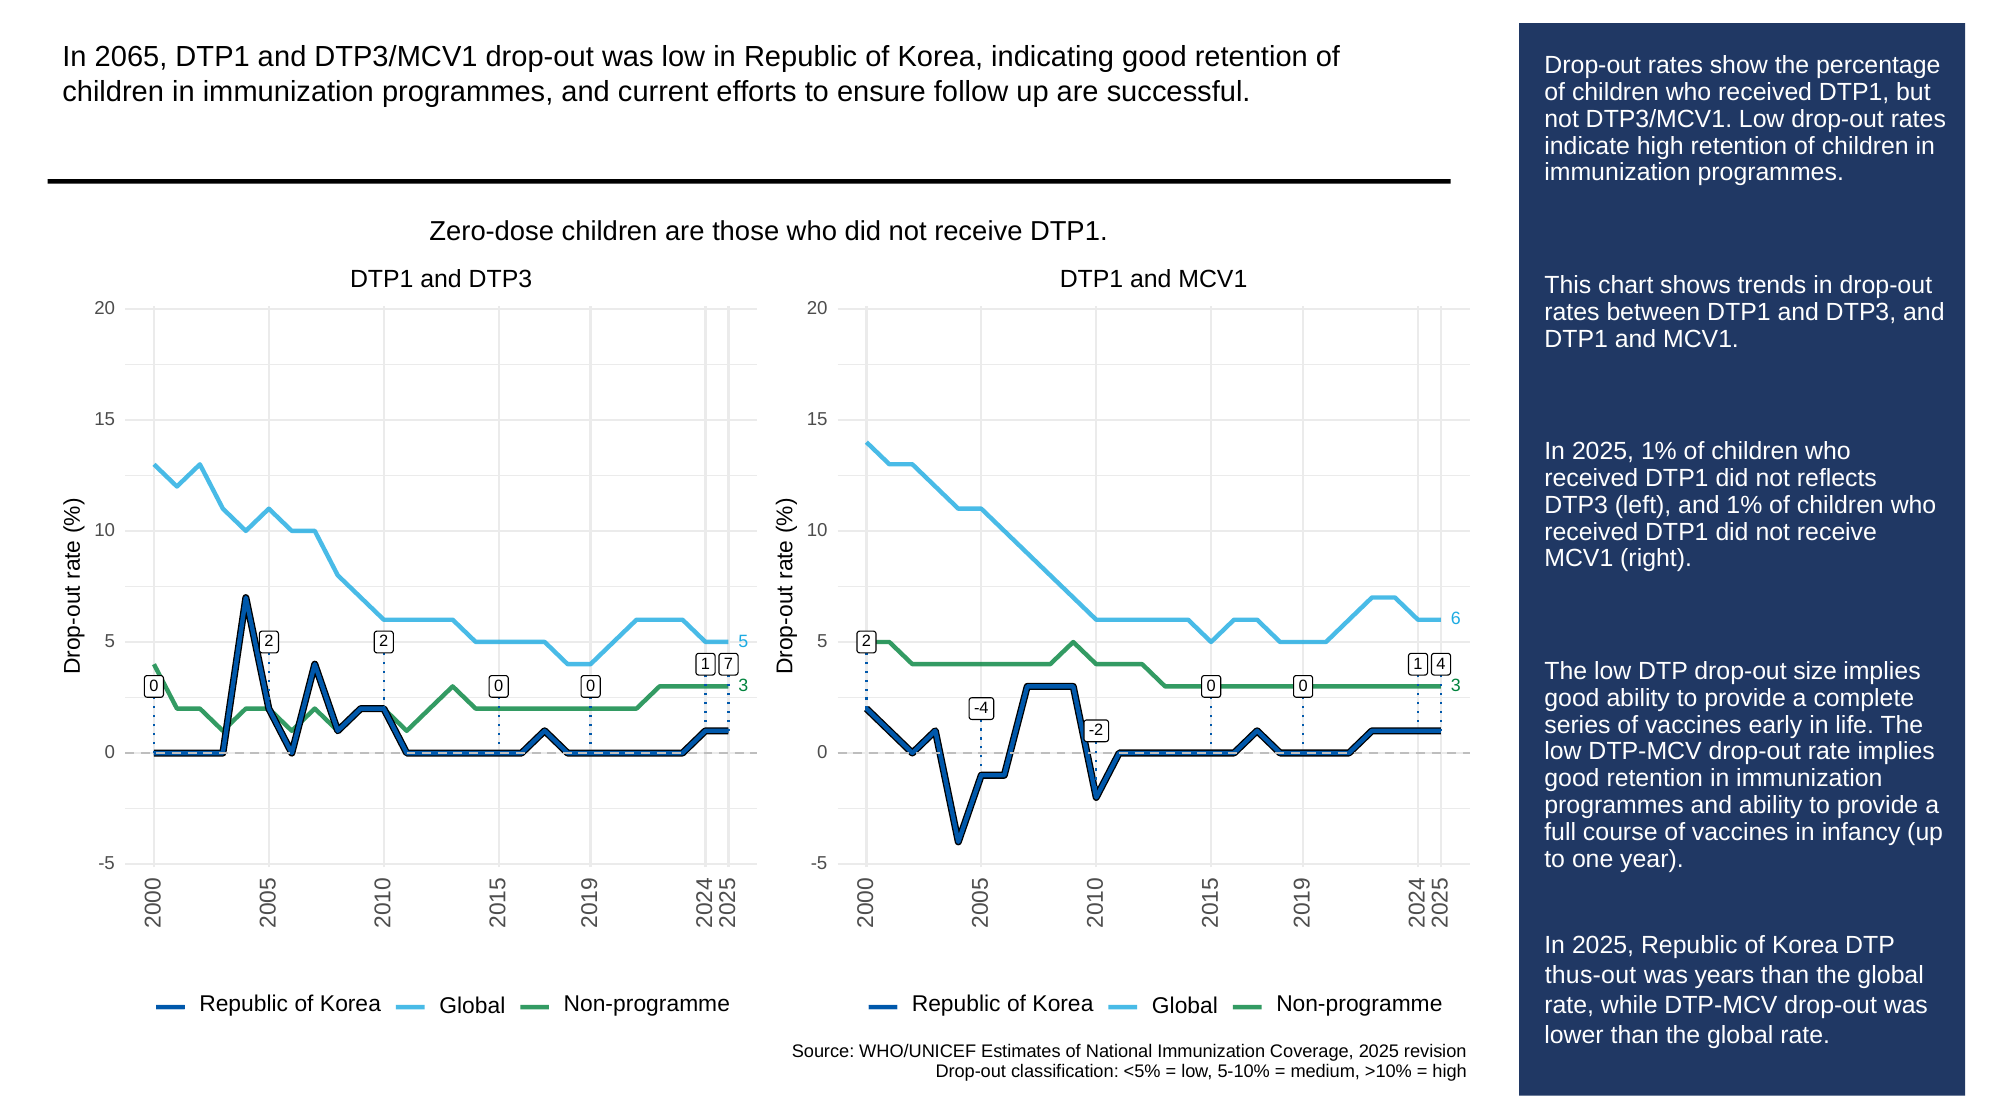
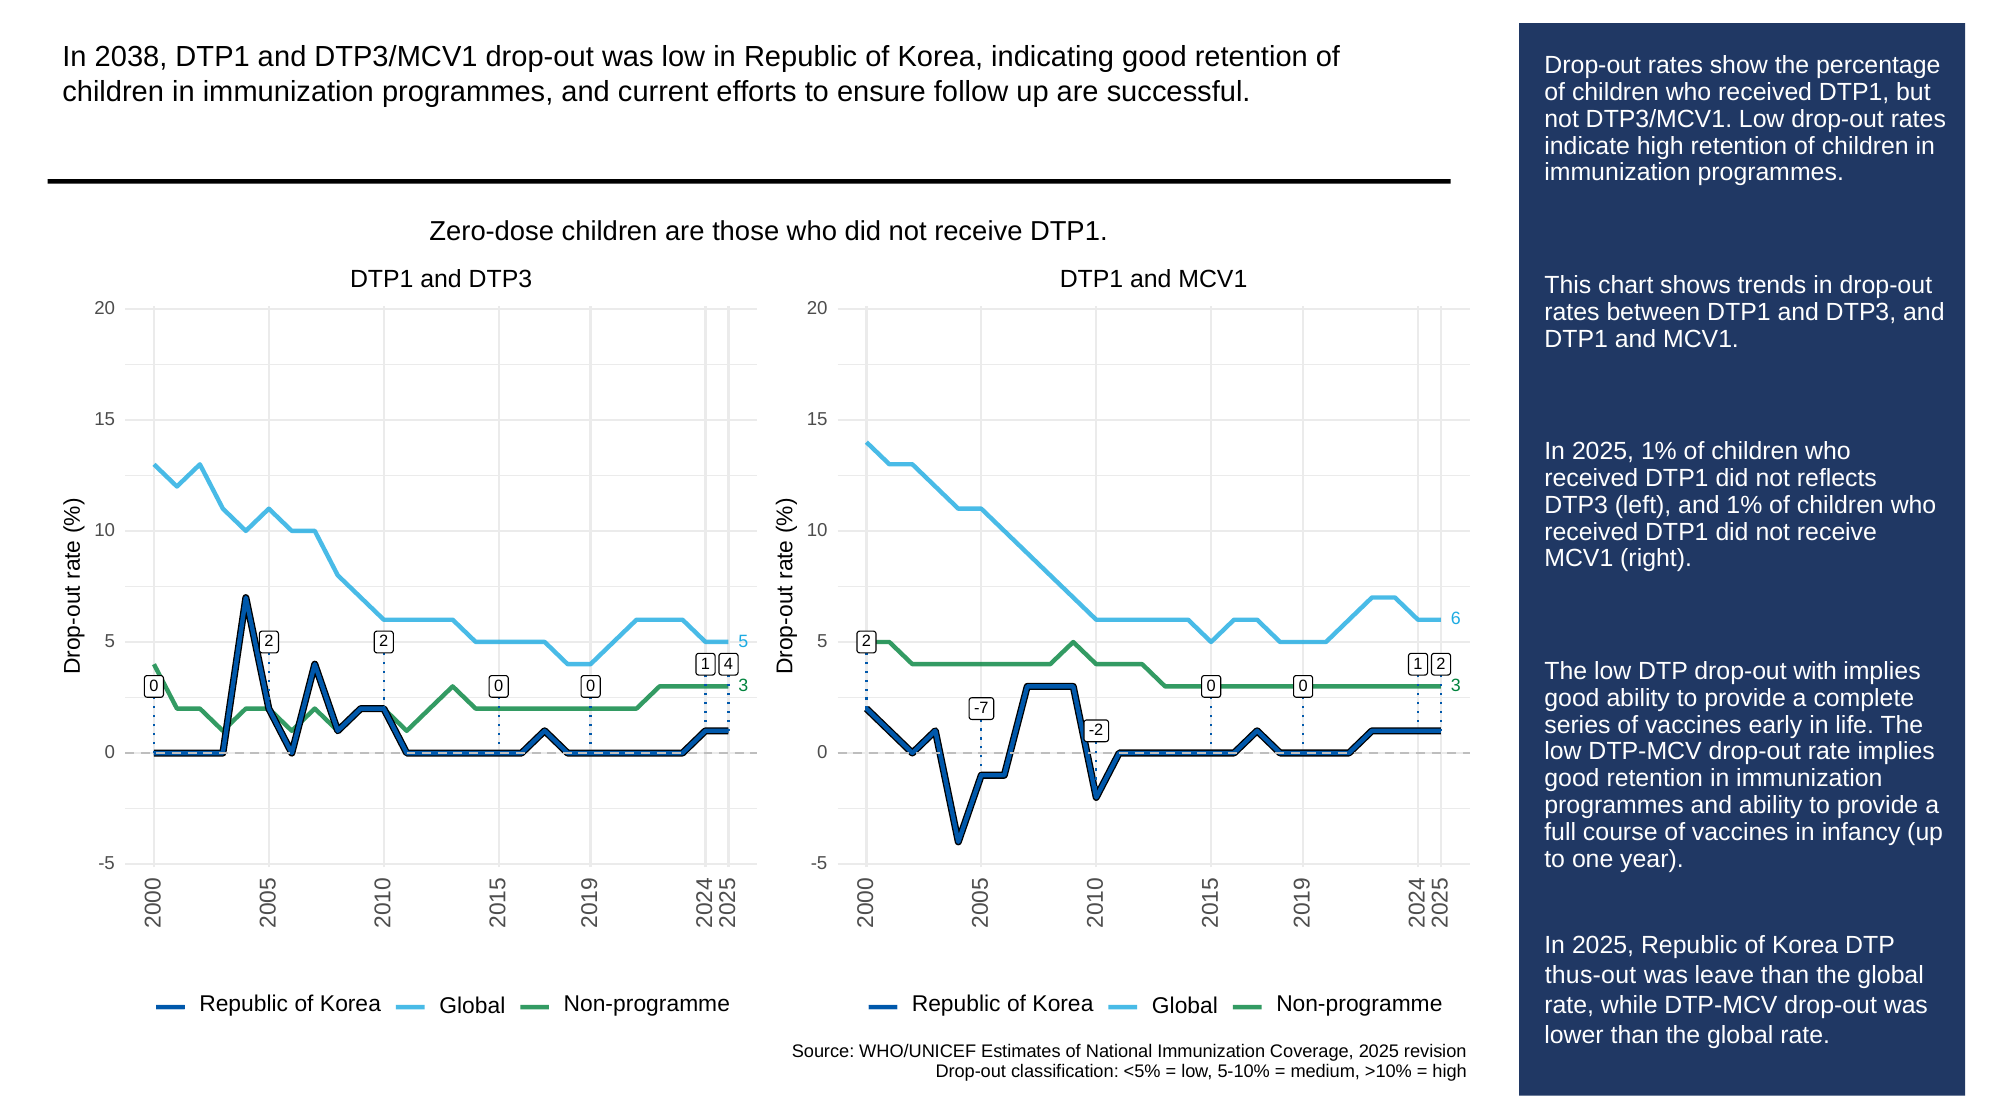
2065: 2065 -> 2038
1 7: 7 -> 4
1 4: 4 -> 2
size: size -> with
-4: -4 -> -7
years: years -> leave
